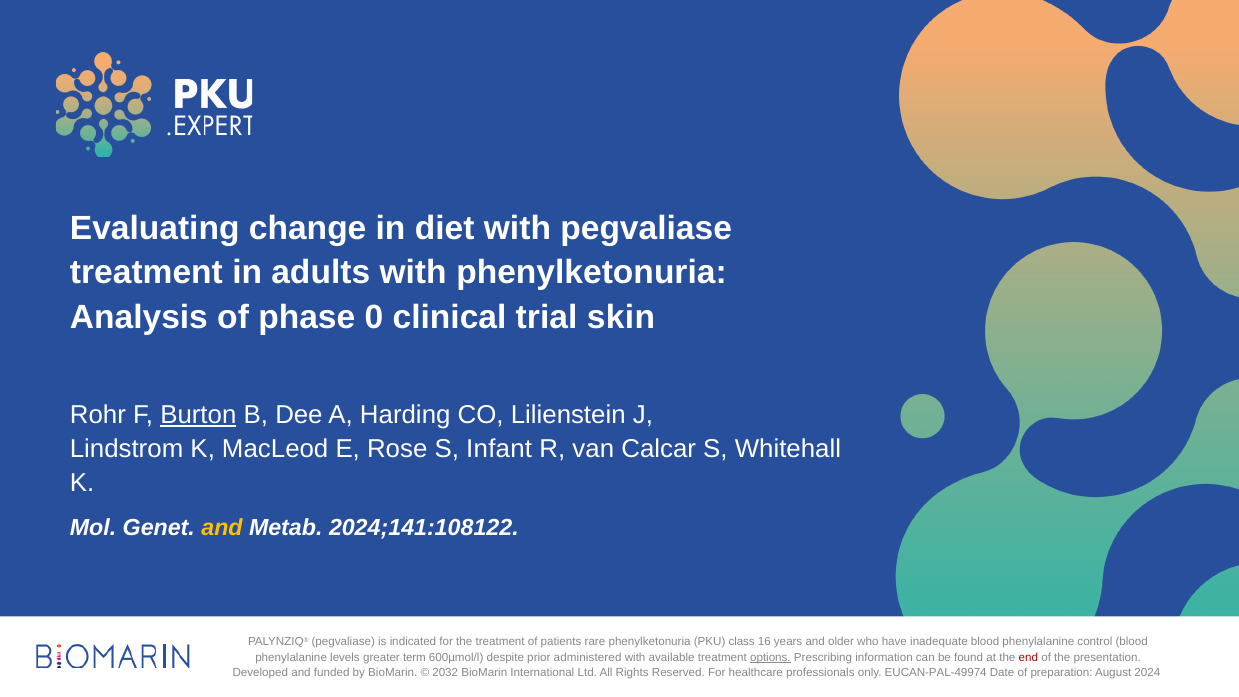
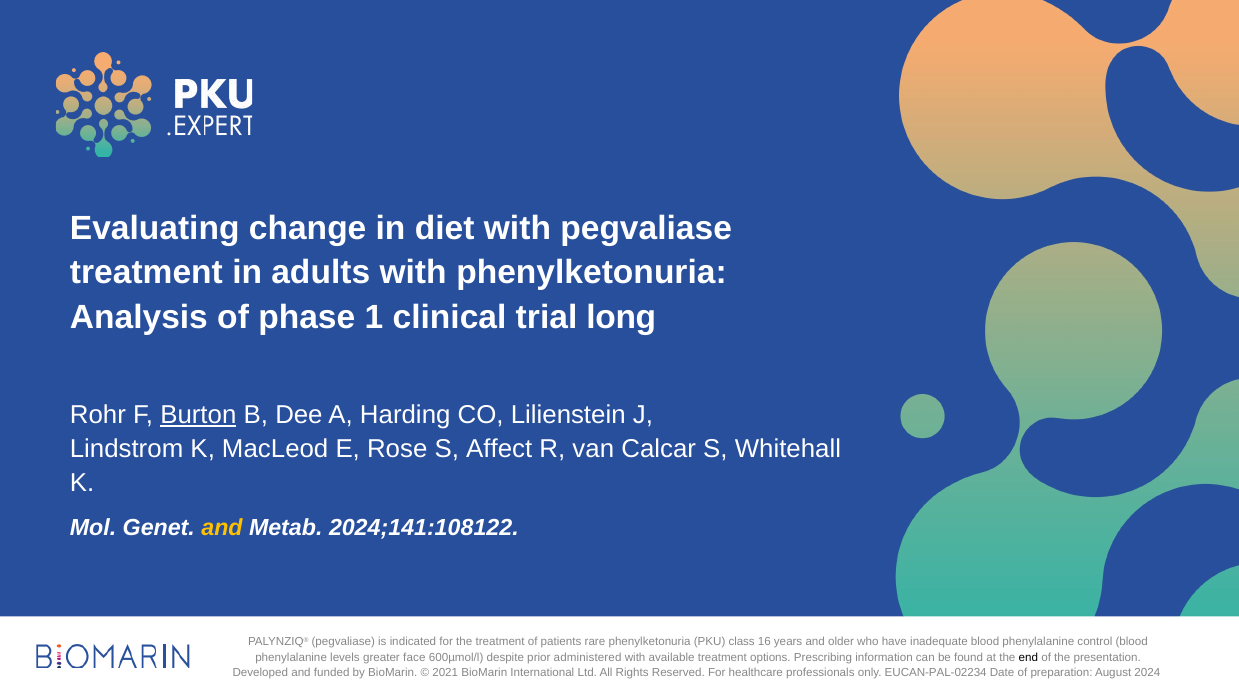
0: 0 -> 1
skin: skin -> long
Infant: Infant -> Affect
term: term -> face
options underline: present -> none
end colour: red -> black
2032: 2032 -> 2021
EUCAN-PAL-49974: EUCAN-PAL-49974 -> EUCAN-PAL-02234
